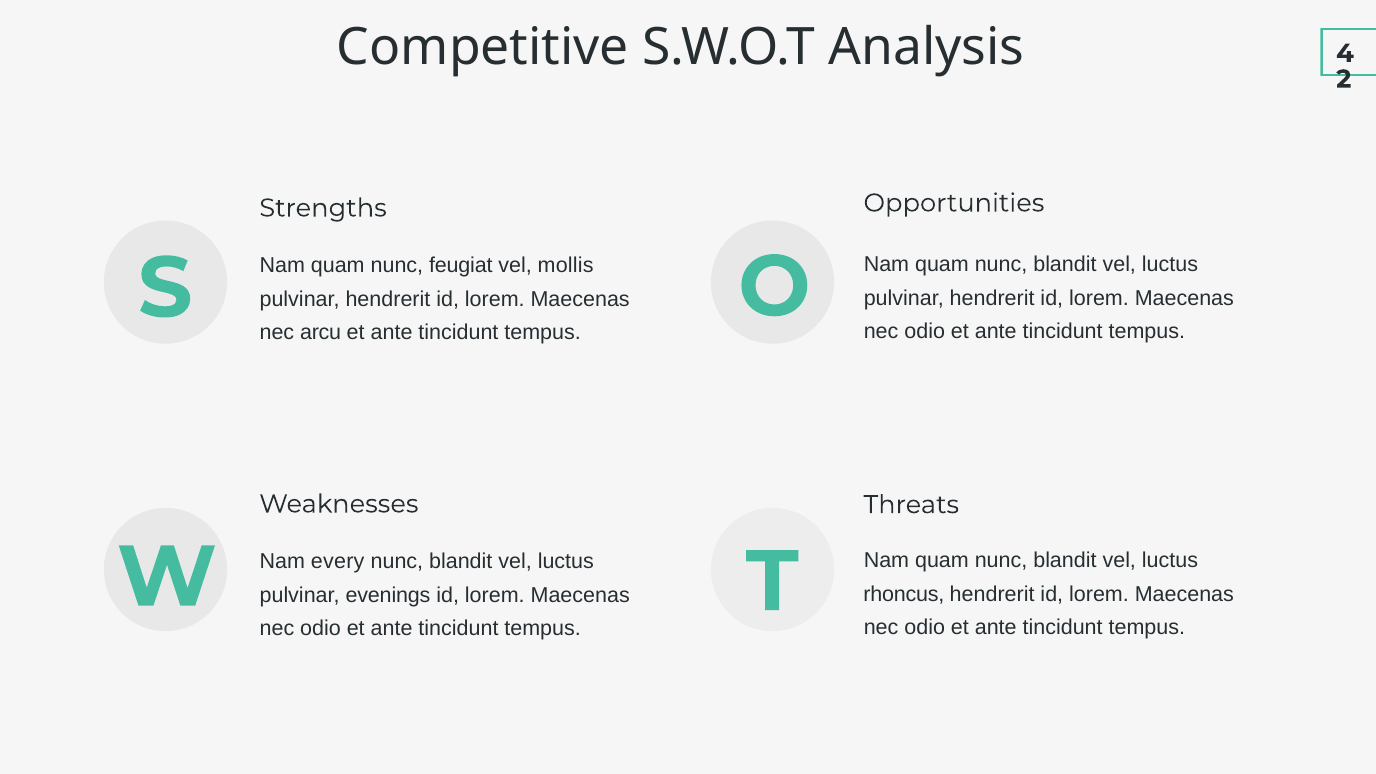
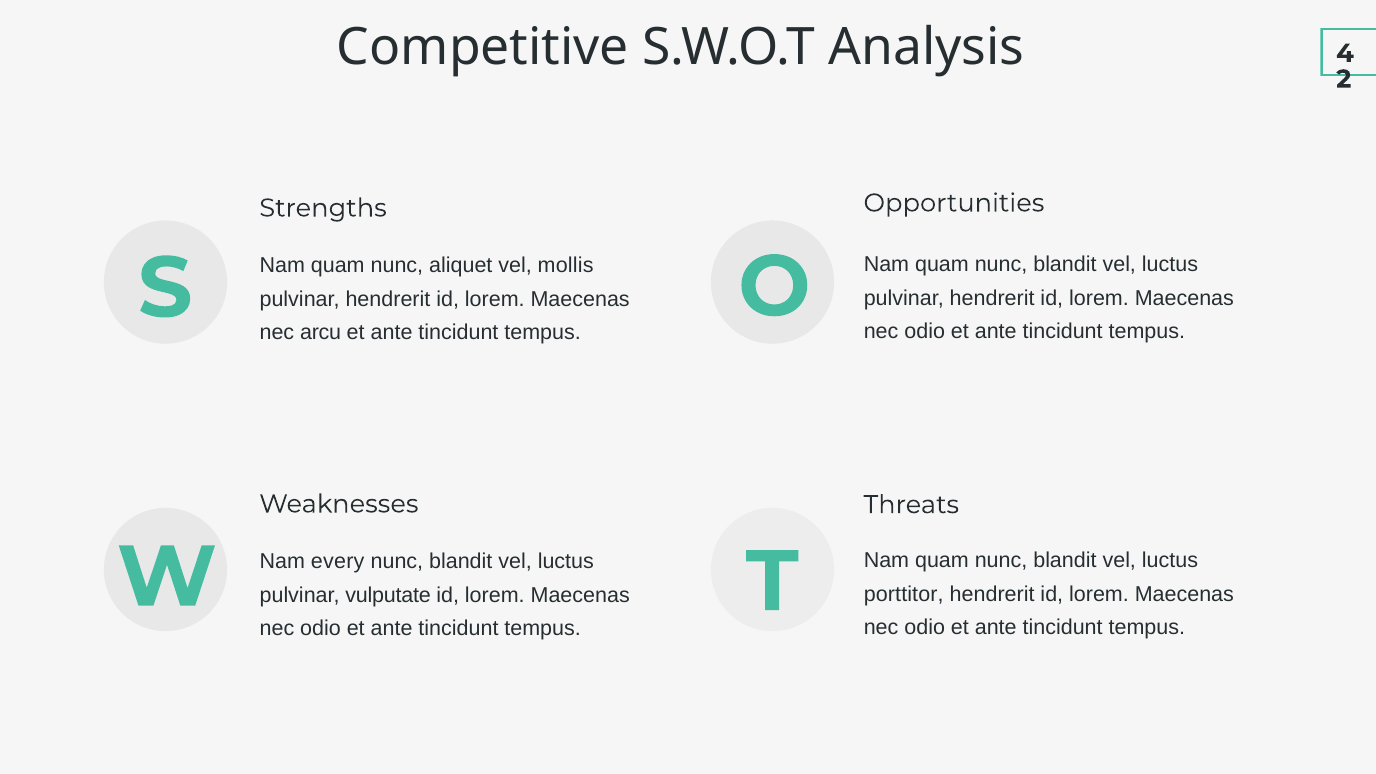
feugiat: feugiat -> aliquet
rhoncus: rhoncus -> porttitor
evenings: evenings -> vulputate
